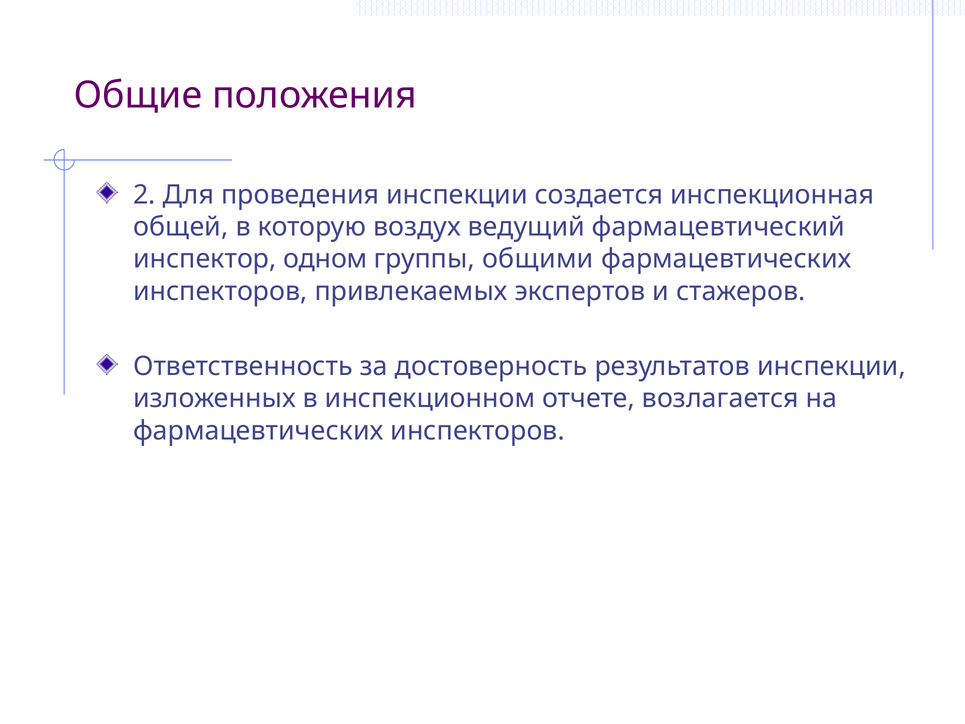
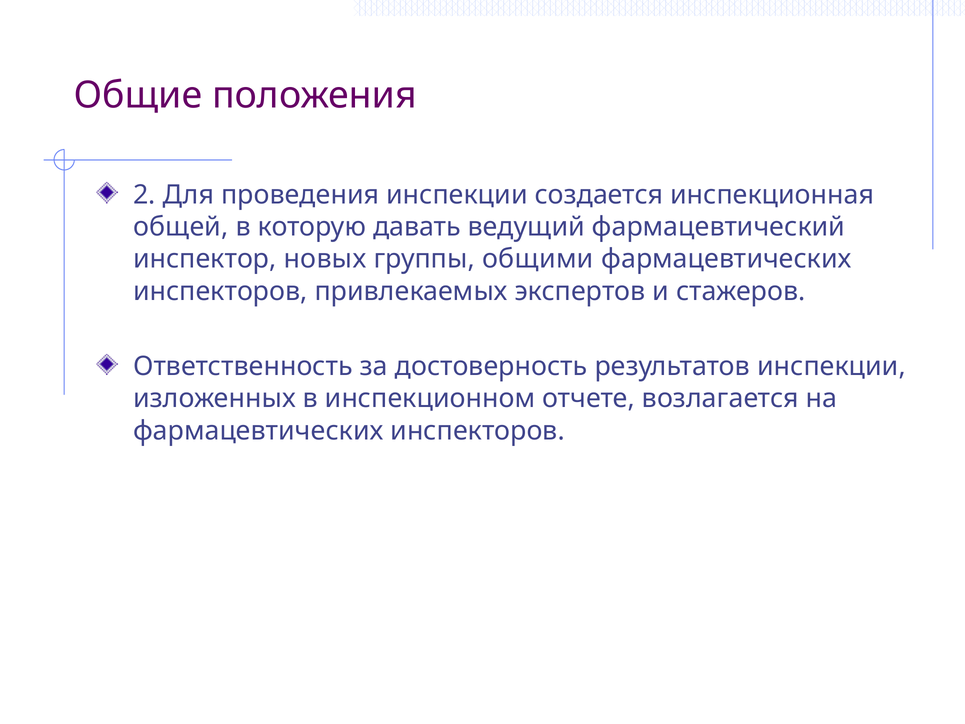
воздух: воздух -> давать
одном: одном -> новых
